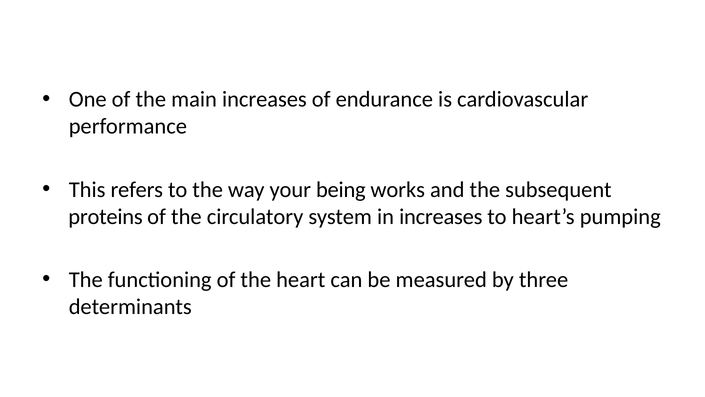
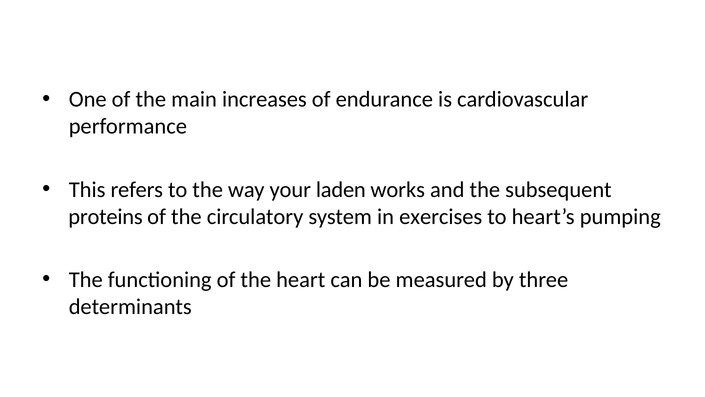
being: being -> laden
in increases: increases -> exercises
